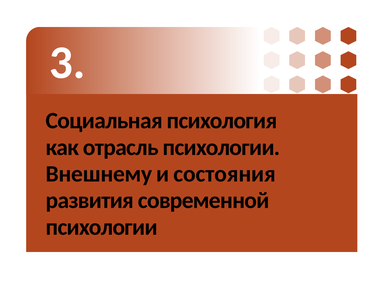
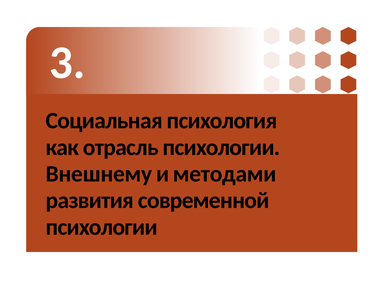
состояния: состояния -> методами
